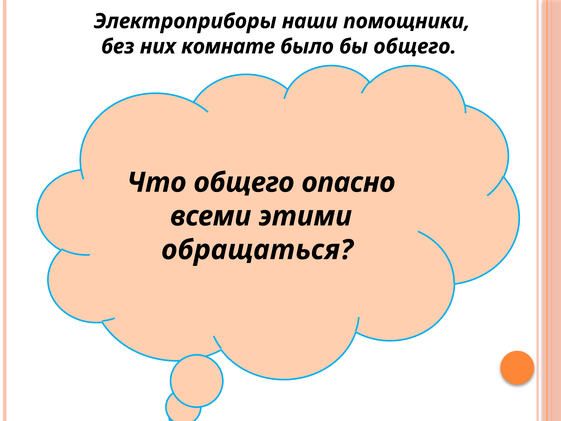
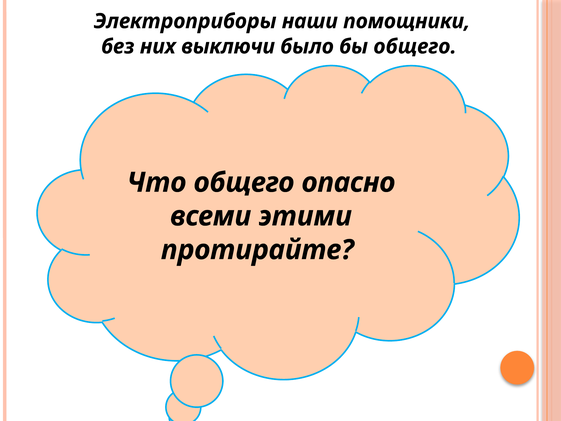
комнате: комнате -> выключи
обращаться: обращаться -> протирайте
